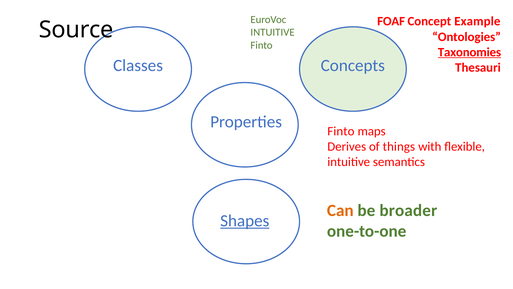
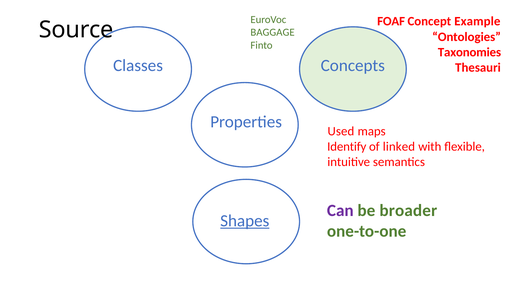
INTUITIVE at (273, 32): INTUITIVE -> BAGGAGE
Taxonomies underline: present -> none
Finto at (341, 131): Finto -> Used
Derives: Derives -> Identify
things: things -> linked
Can colour: orange -> purple
